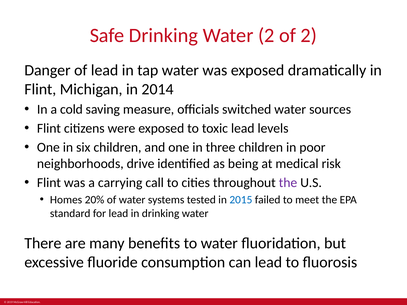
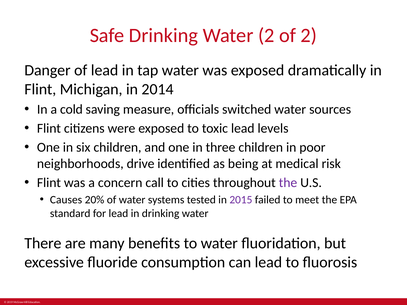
carrying: carrying -> concern
Homes: Homes -> Causes
2015 colour: blue -> purple
